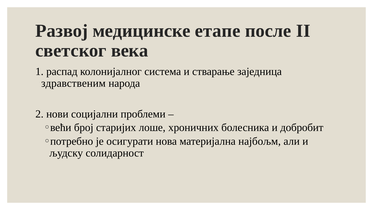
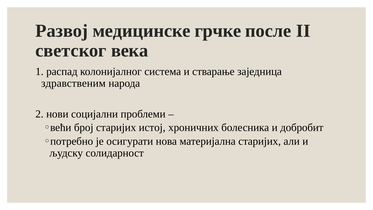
етапе: етапе -> грчке
лоше: лоше -> истој
материјална најбољм: најбољм -> старијих
